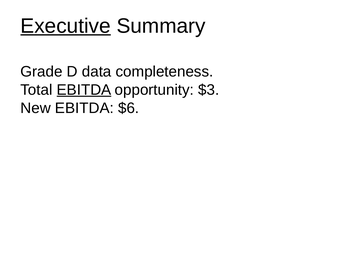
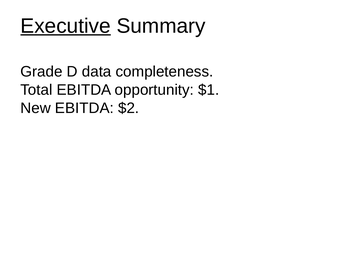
EBITDA at (84, 90) underline: present -> none
$3: $3 -> $1
$6: $6 -> $2
